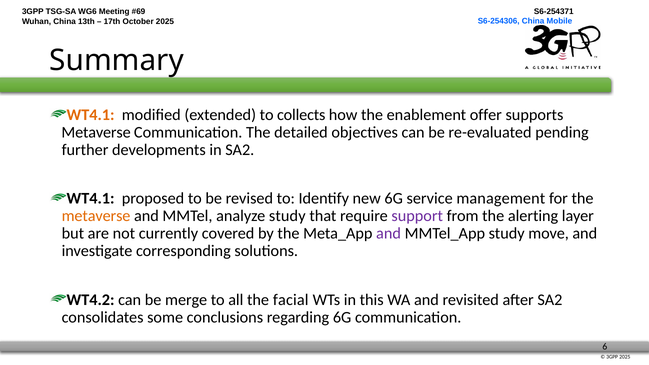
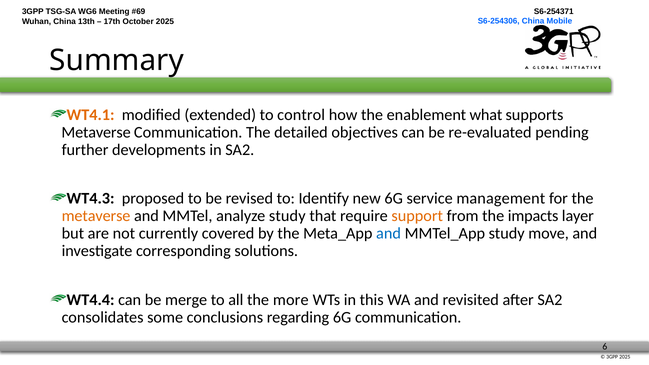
collects: collects -> control
offer: offer -> what
WT4.1 at (91, 199): WT4.1 -> WT4.3
support colour: purple -> orange
alerting: alerting -> impacts
and at (389, 234) colour: purple -> blue
WT4.2: WT4.2 -> WT4.4
facial: facial -> more
